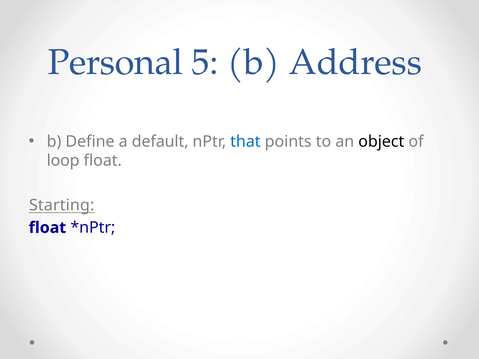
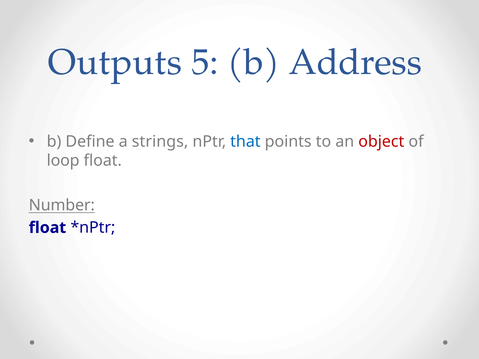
Personal: Personal -> Outputs
default: default -> strings
object colour: black -> red
Starting: Starting -> Number
